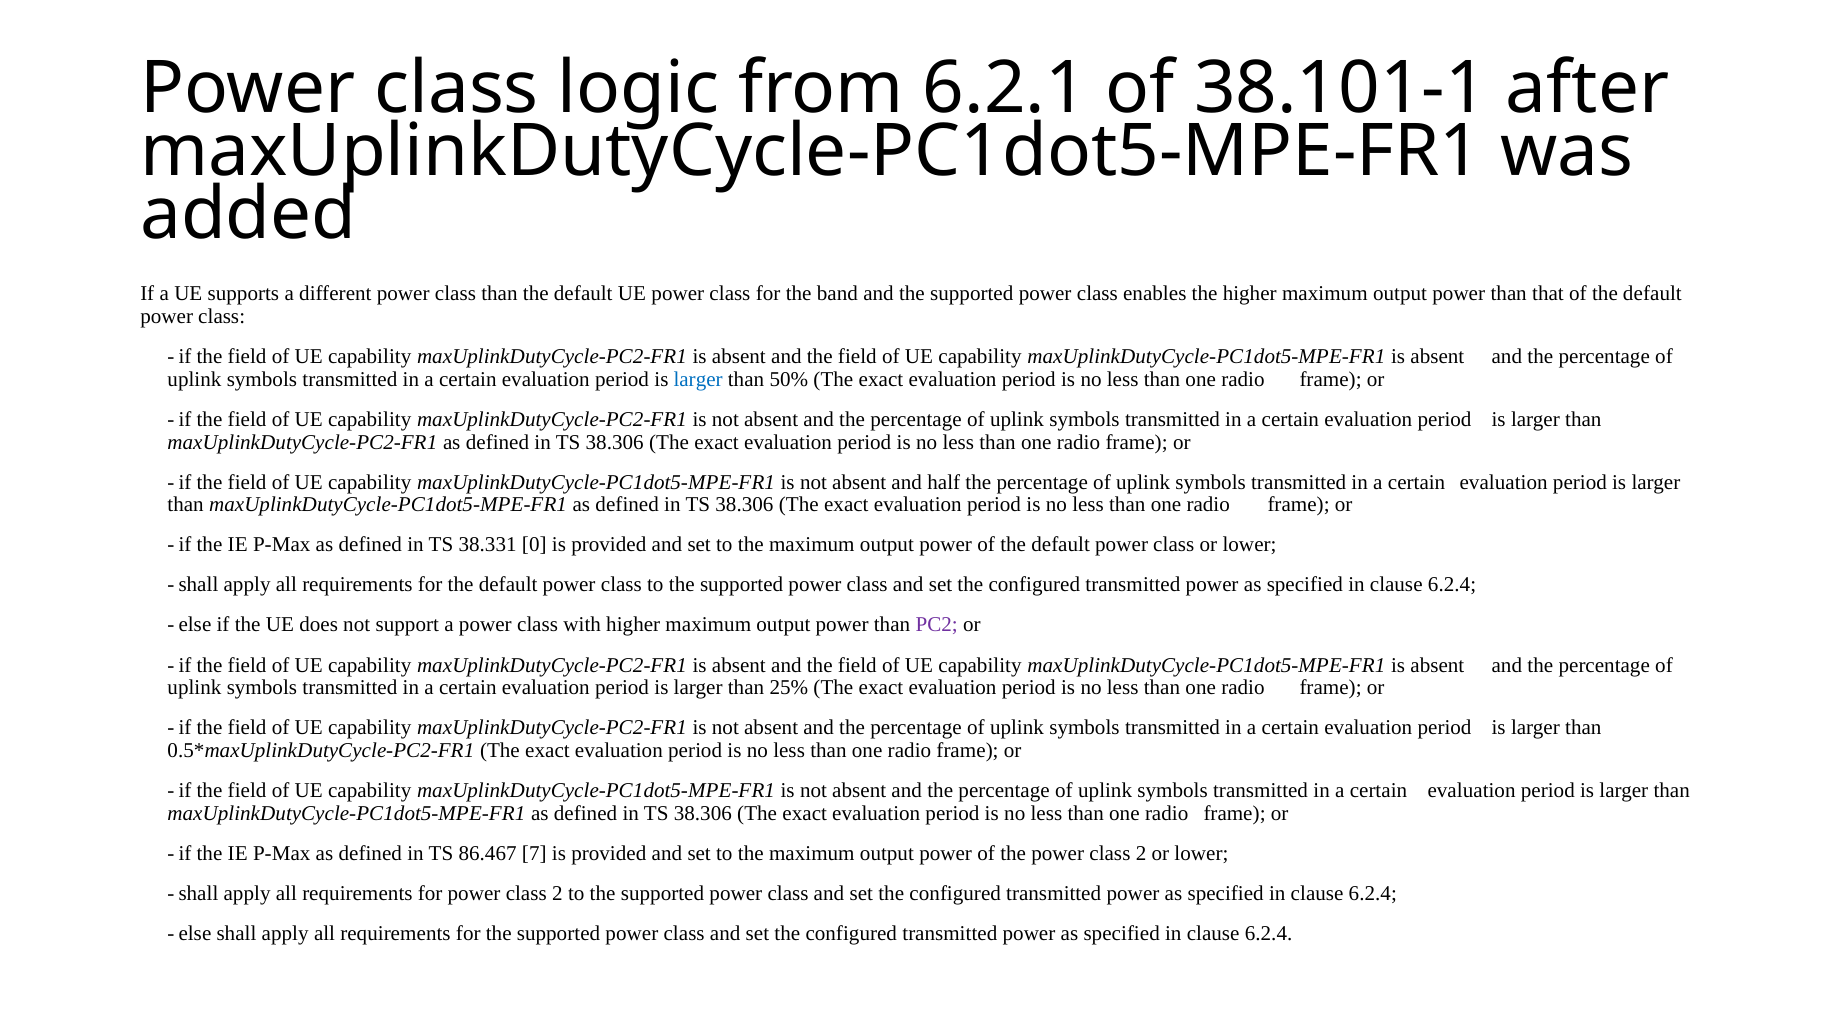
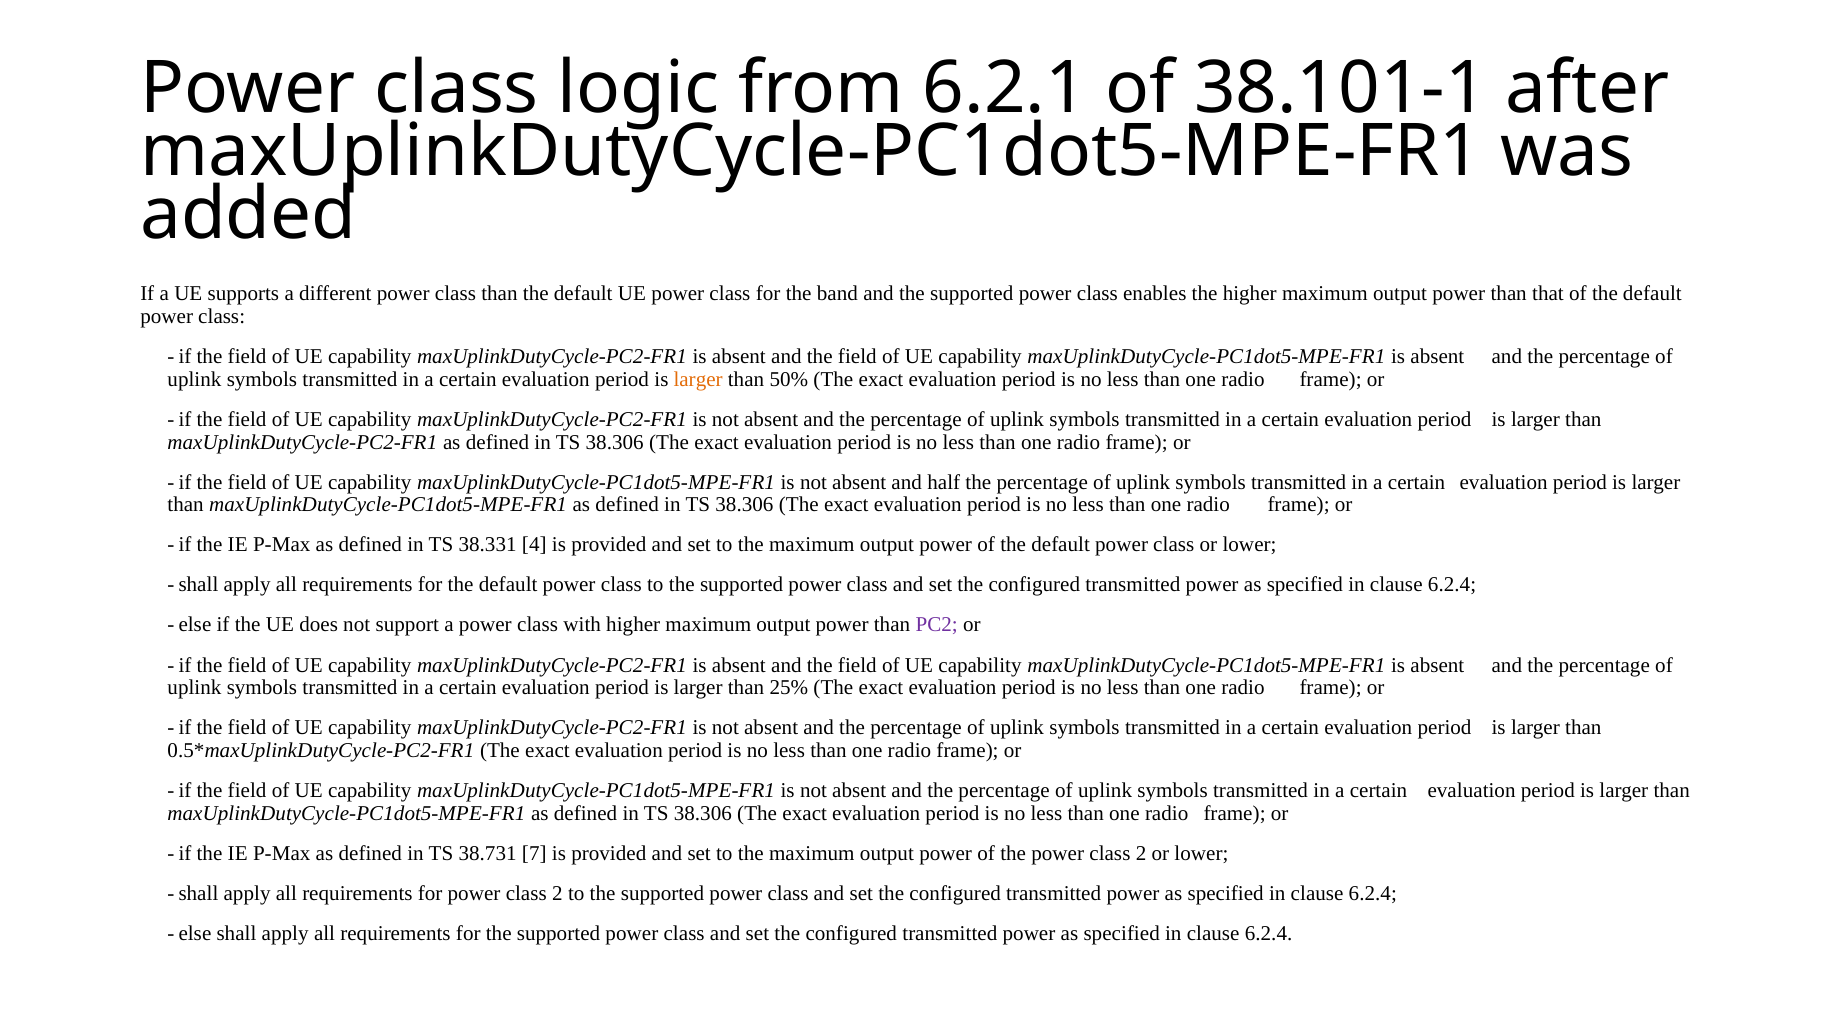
larger at (698, 379) colour: blue -> orange
0: 0 -> 4
86.467: 86.467 -> 38.731
